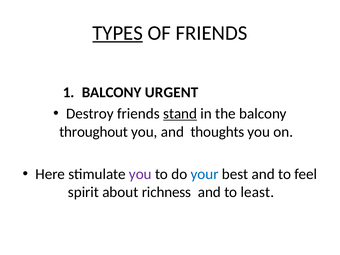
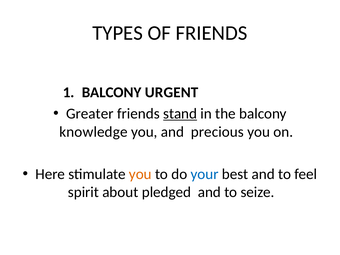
TYPES underline: present -> none
Destroy: Destroy -> Greater
throughout: throughout -> knowledge
thoughts: thoughts -> precious
you at (140, 174) colour: purple -> orange
richness: richness -> pledged
least: least -> seize
